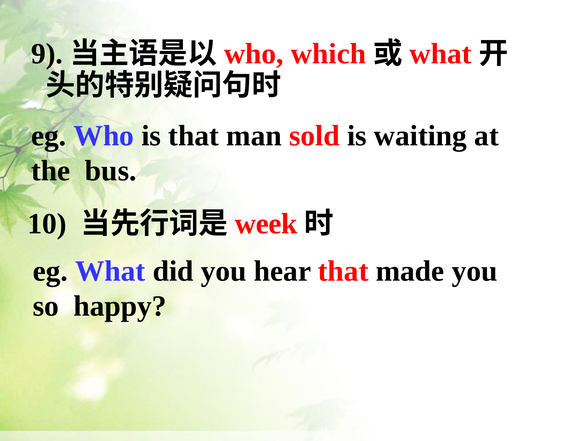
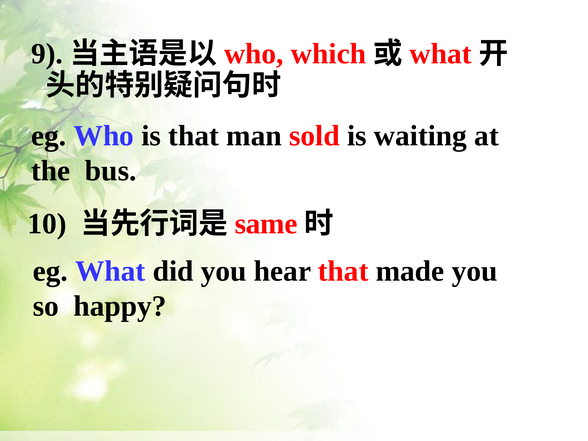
week: week -> same
